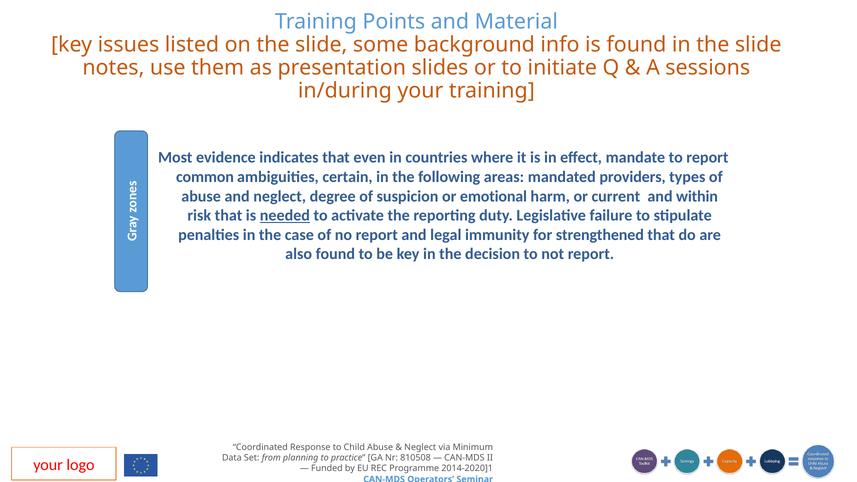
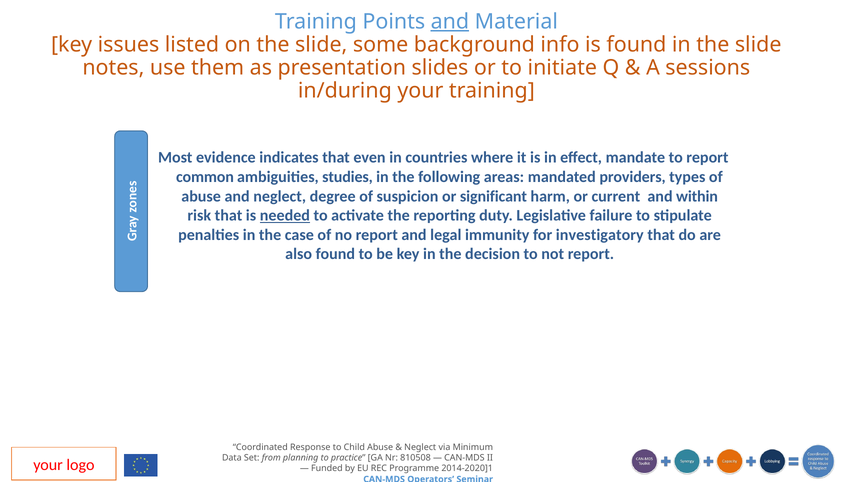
and at (450, 21) underline: none -> present
certain: certain -> studies
emotional: emotional -> significant
strengthened: strengthened -> investigatory
